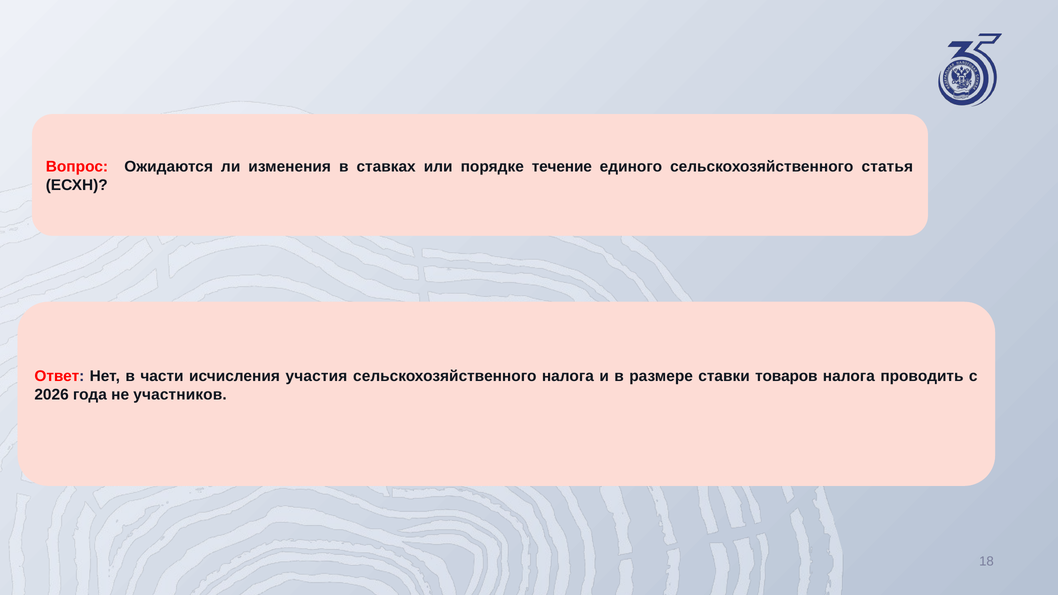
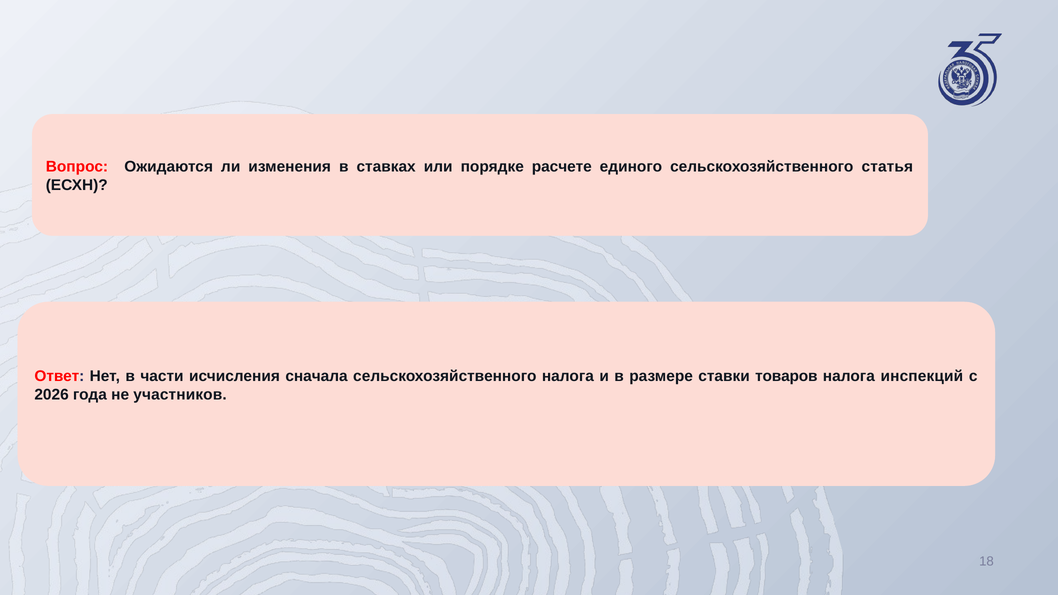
течение: течение -> расчете
участия: участия -> сначала
проводить: проводить -> инспекций
